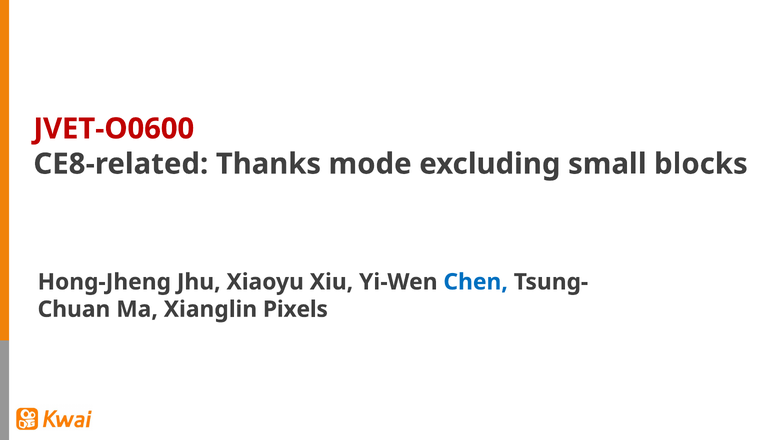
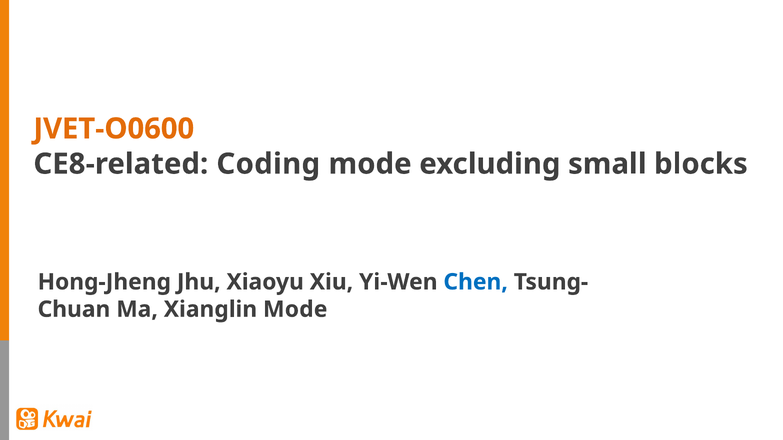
JVET-O0600 colour: red -> orange
Thanks: Thanks -> Coding
Xianglin Pixels: Pixels -> Mode
